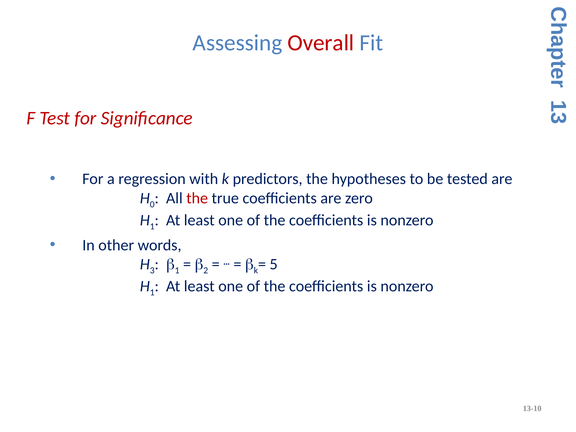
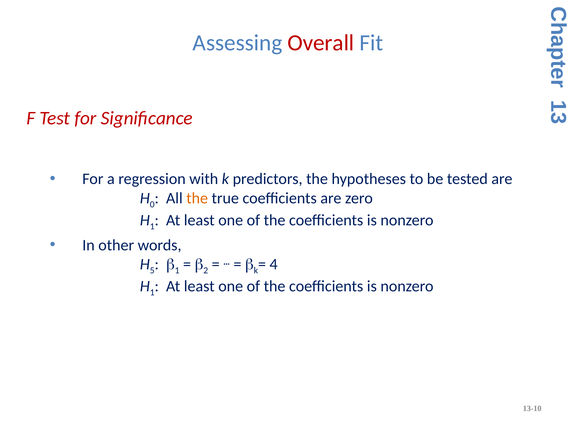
the at (197, 198) colour: red -> orange
3 at (152, 271): 3 -> 5
5: 5 -> 4
